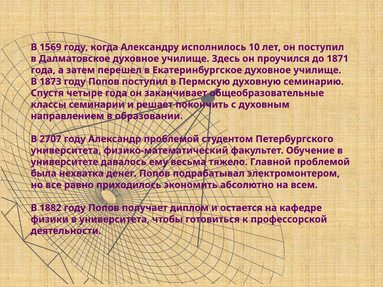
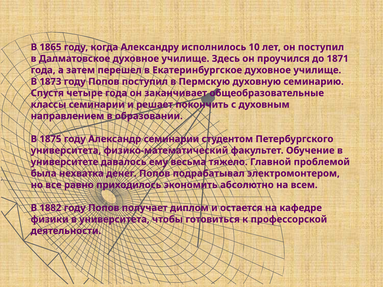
1569: 1569 -> 1865
2707: 2707 -> 1875
Александр проблемой: проблемой -> семинарии
